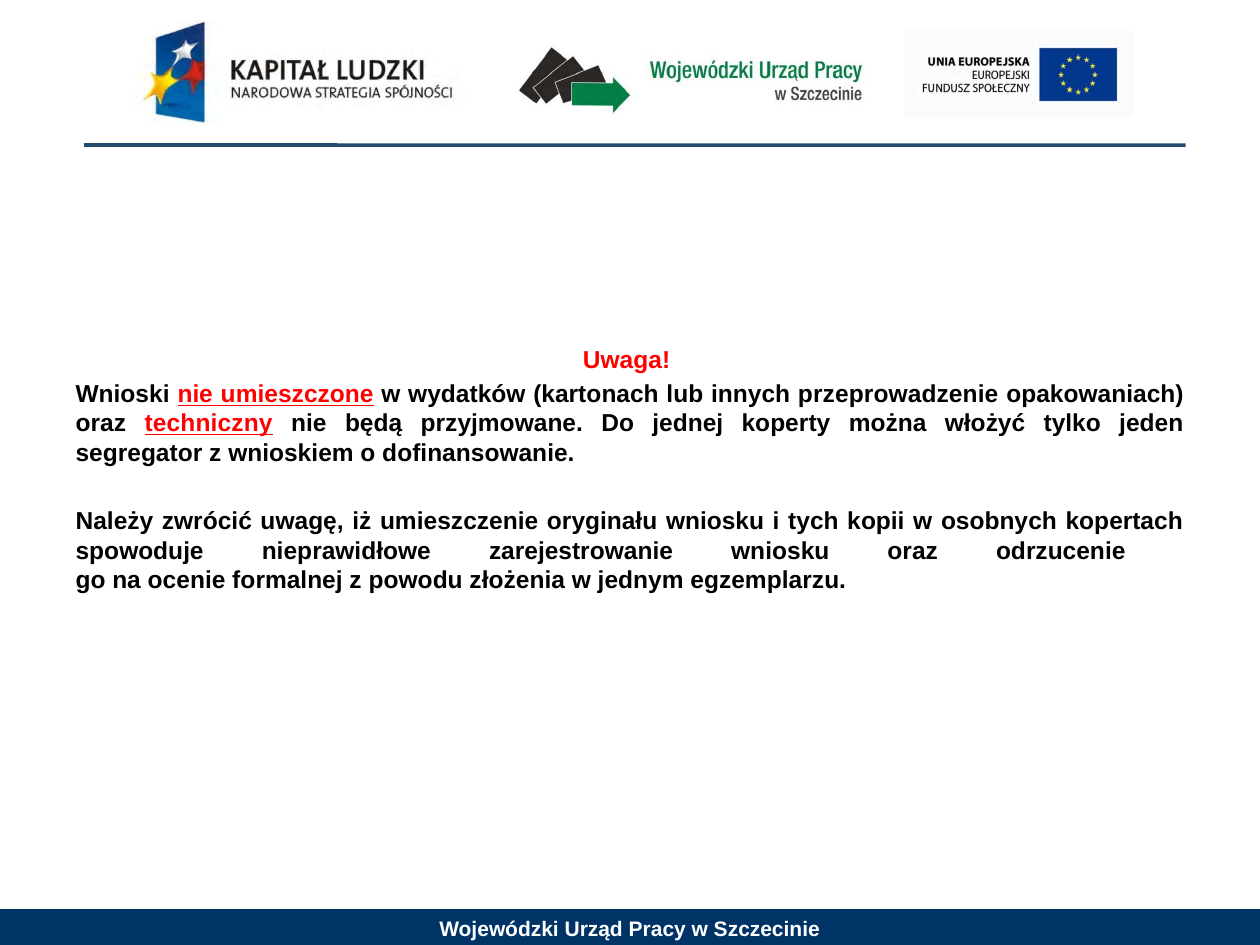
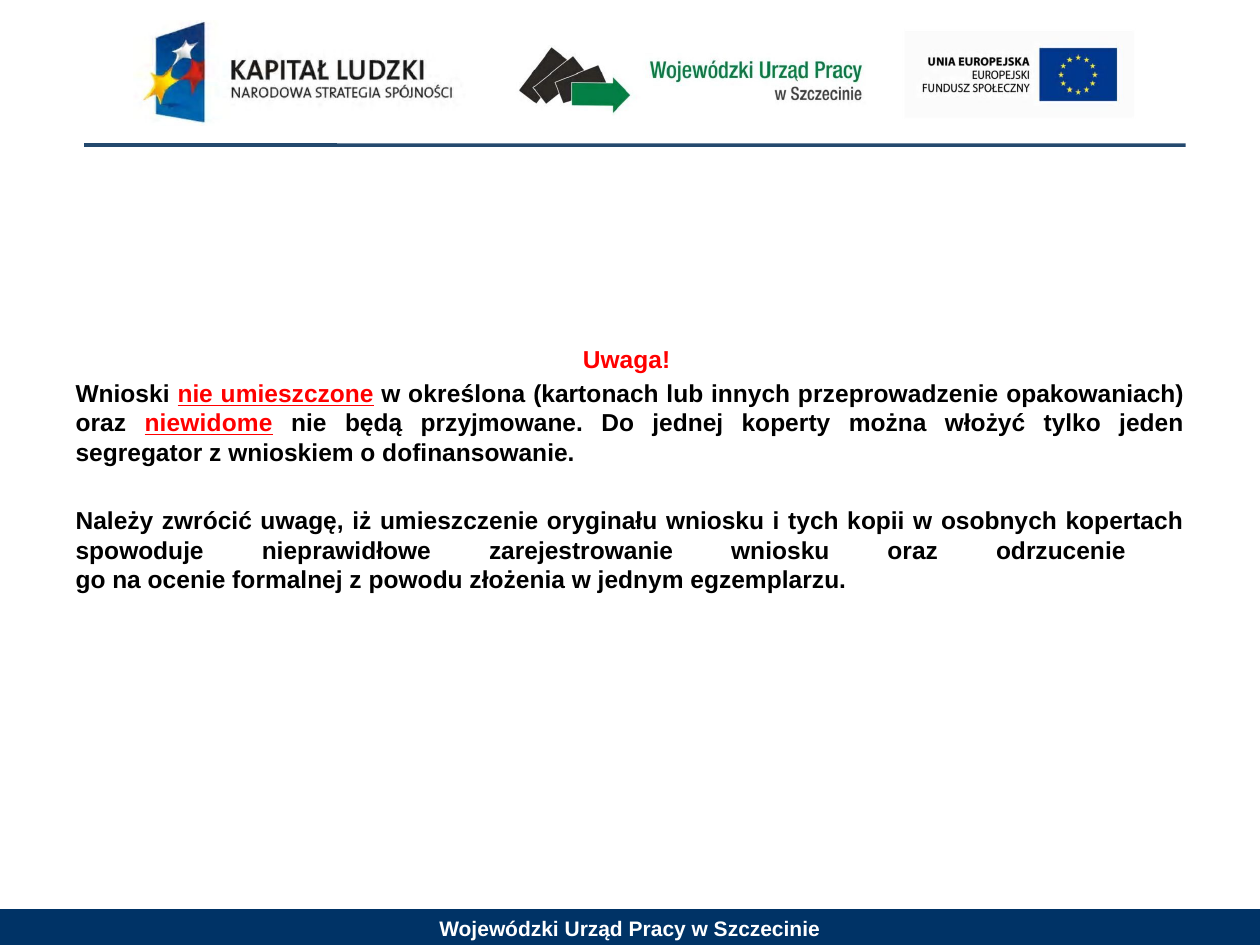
wydatków: wydatków -> określona
techniczny: techniczny -> niewidome
